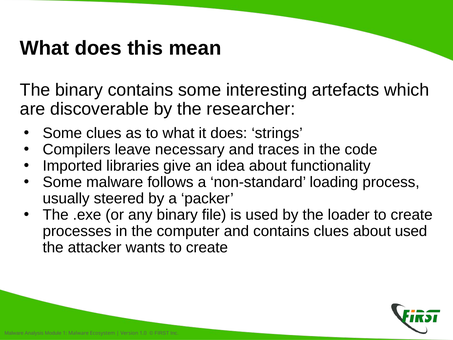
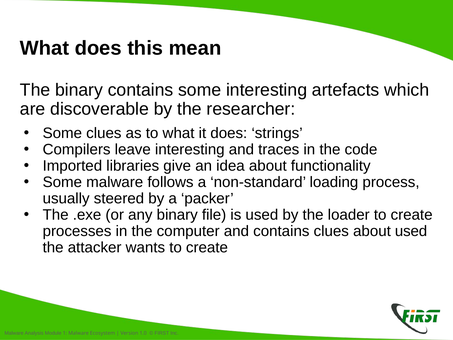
leave necessary: necessary -> interesting
